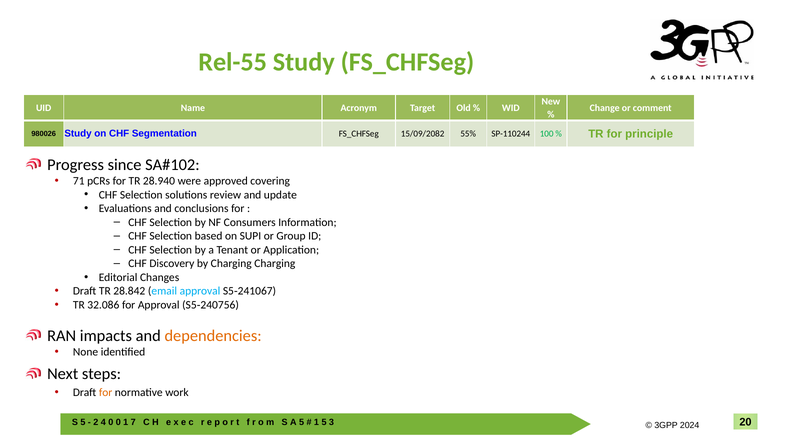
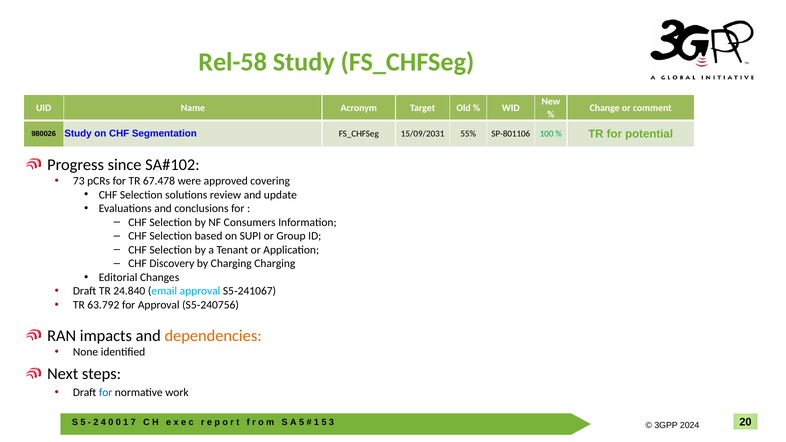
Rel-55: Rel-55 -> Rel-58
15/09/2082: 15/09/2082 -> 15/09/2031
SP-110244: SP-110244 -> SP-801106
principle: principle -> potential
71: 71 -> 73
28.940: 28.940 -> 67.478
28.842: 28.842 -> 24.840
32.086: 32.086 -> 63.792
for at (106, 393) colour: orange -> blue
